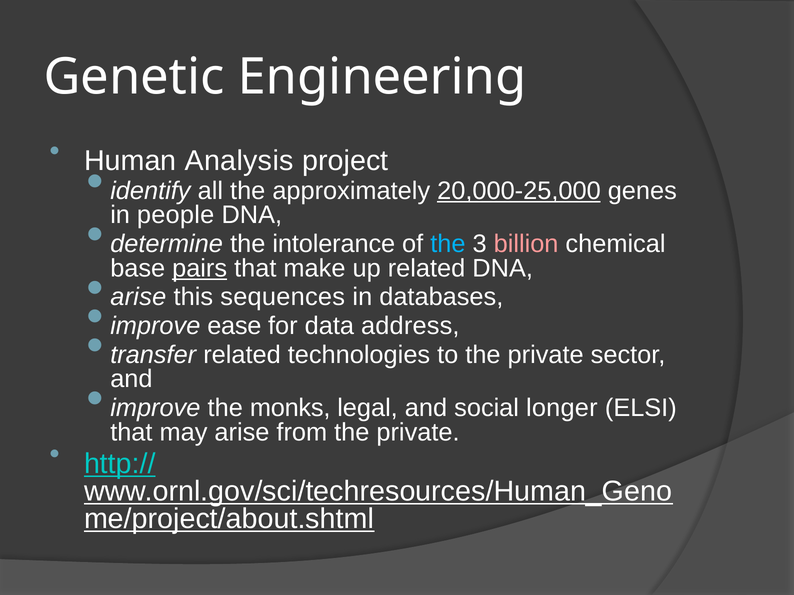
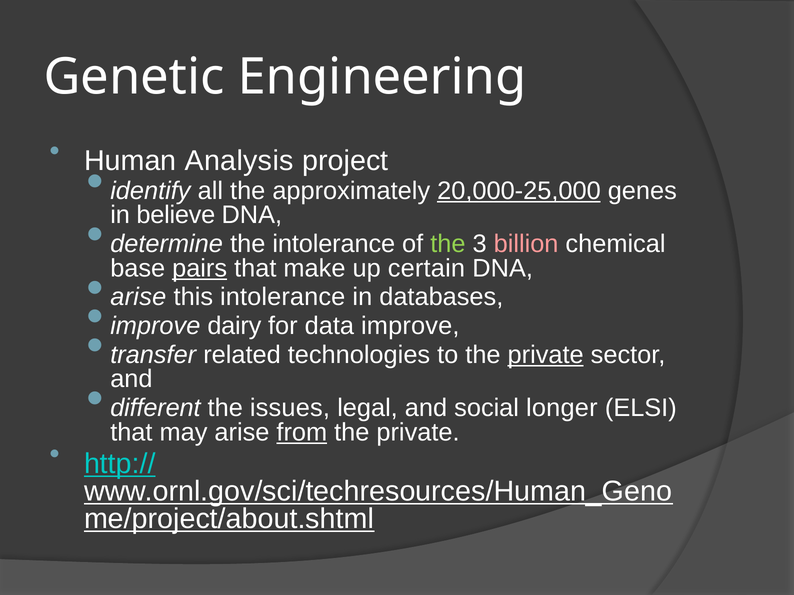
people: people -> believe
the at (448, 244) colour: light blue -> light green
up related: related -> certain
this sequences: sequences -> intolerance
ease: ease -> dairy
data address: address -> improve
private at (546, 355) underline: none -> present
improve at (155, 408): improve -> different
monks: monks -> issues
from underline: none -> present
